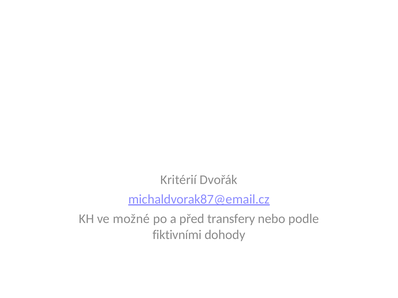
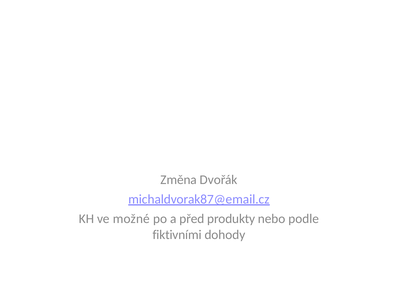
Kritérií: Kritérií -> Změna
transfery: transfery -> produkty
